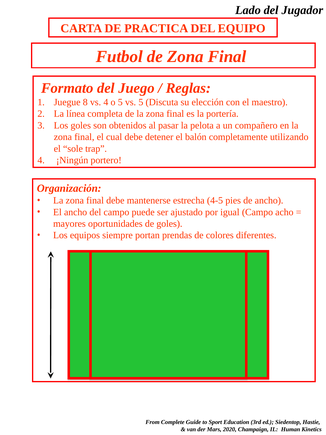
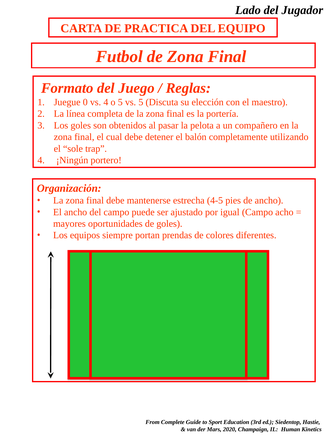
8: 8 -> 0
